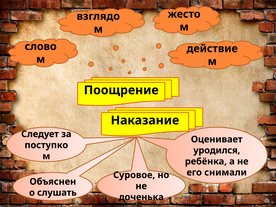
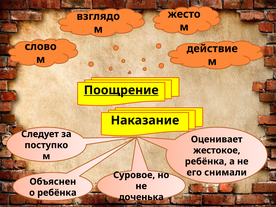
Поощрение underline: none -> present
уродился: уродился -> жестокое
слушать at (57, 193): слушать -> ребёнка
